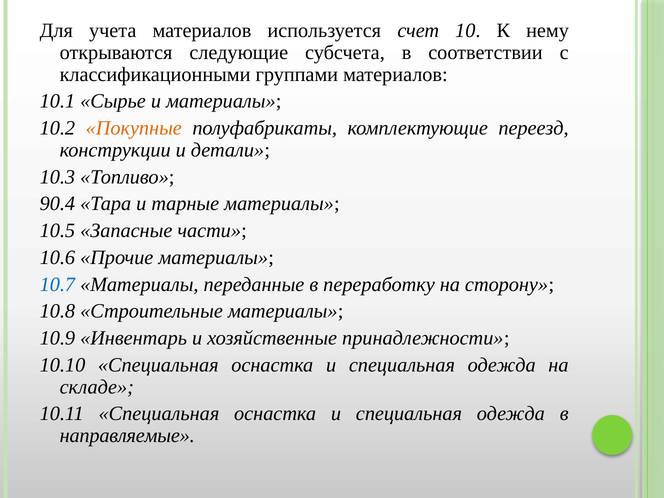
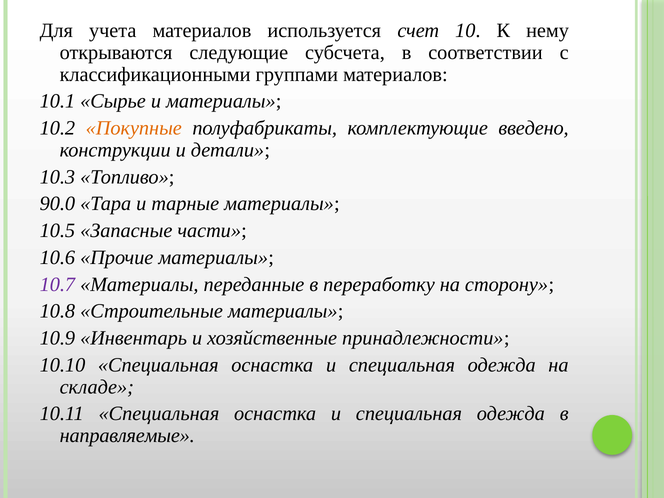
переезд: переезд -> введено
90.4: 90.4 -> 90.0
10.7 colour: blue -> purple
